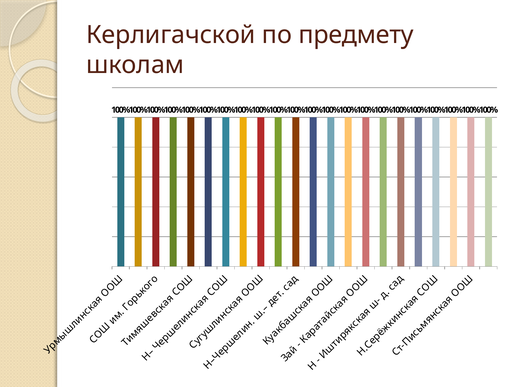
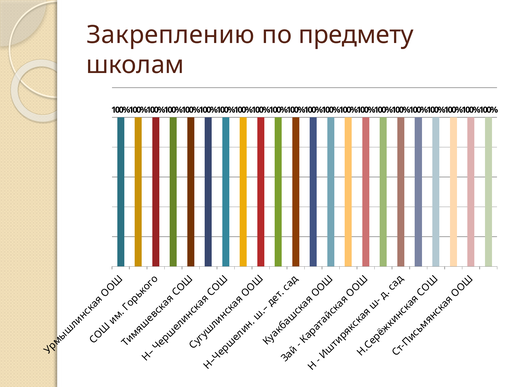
Керлигачской: Керлигачской -> Закреплению
